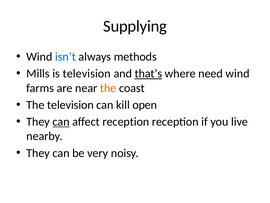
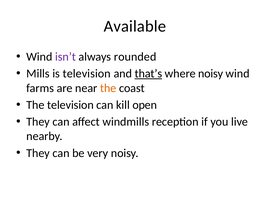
Supplying: Supplying -> Available
isn’t colour: blue -> purple
methods: methods -> rounded
where need: need -> noisy
can at (61, 121) underline: present -> none
affect reception: reception -> windmills
